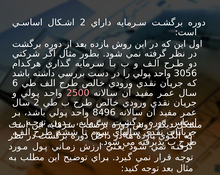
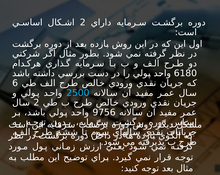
3056: 3056 -> 6180
2500 colour: pink -> light blue
8496: 8496 -> 9756
